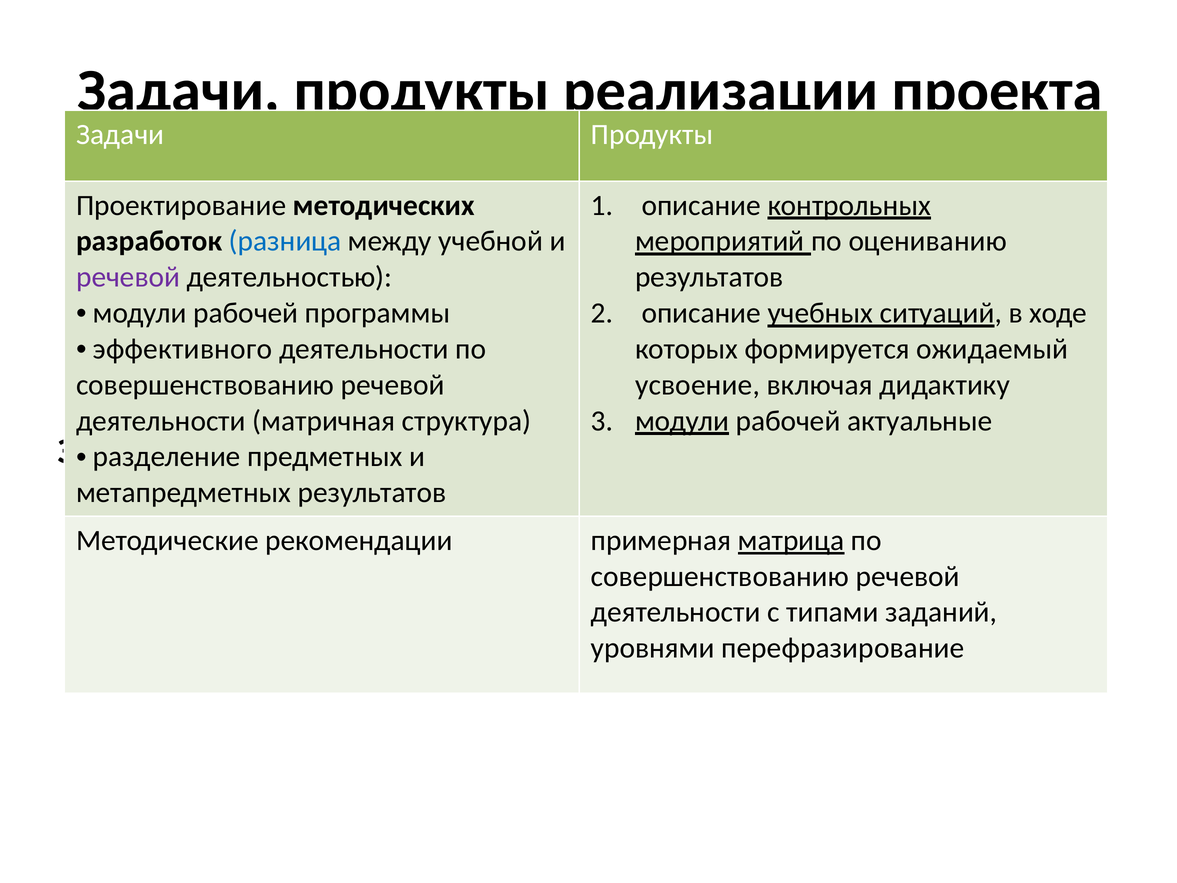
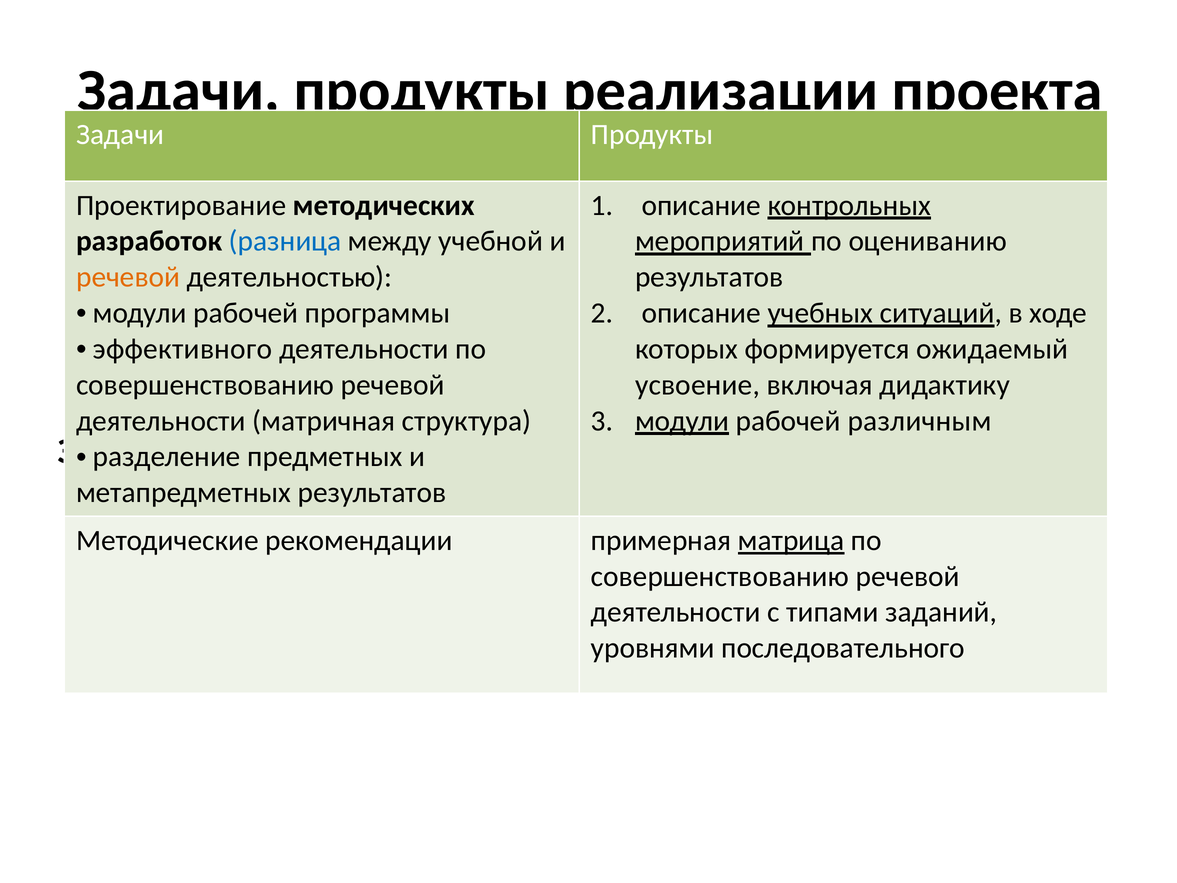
речевой at (128, 277) colour: purple -> orange
актуальные: актуальные -> различным
перефразирование: перефразирование -> последовательного
